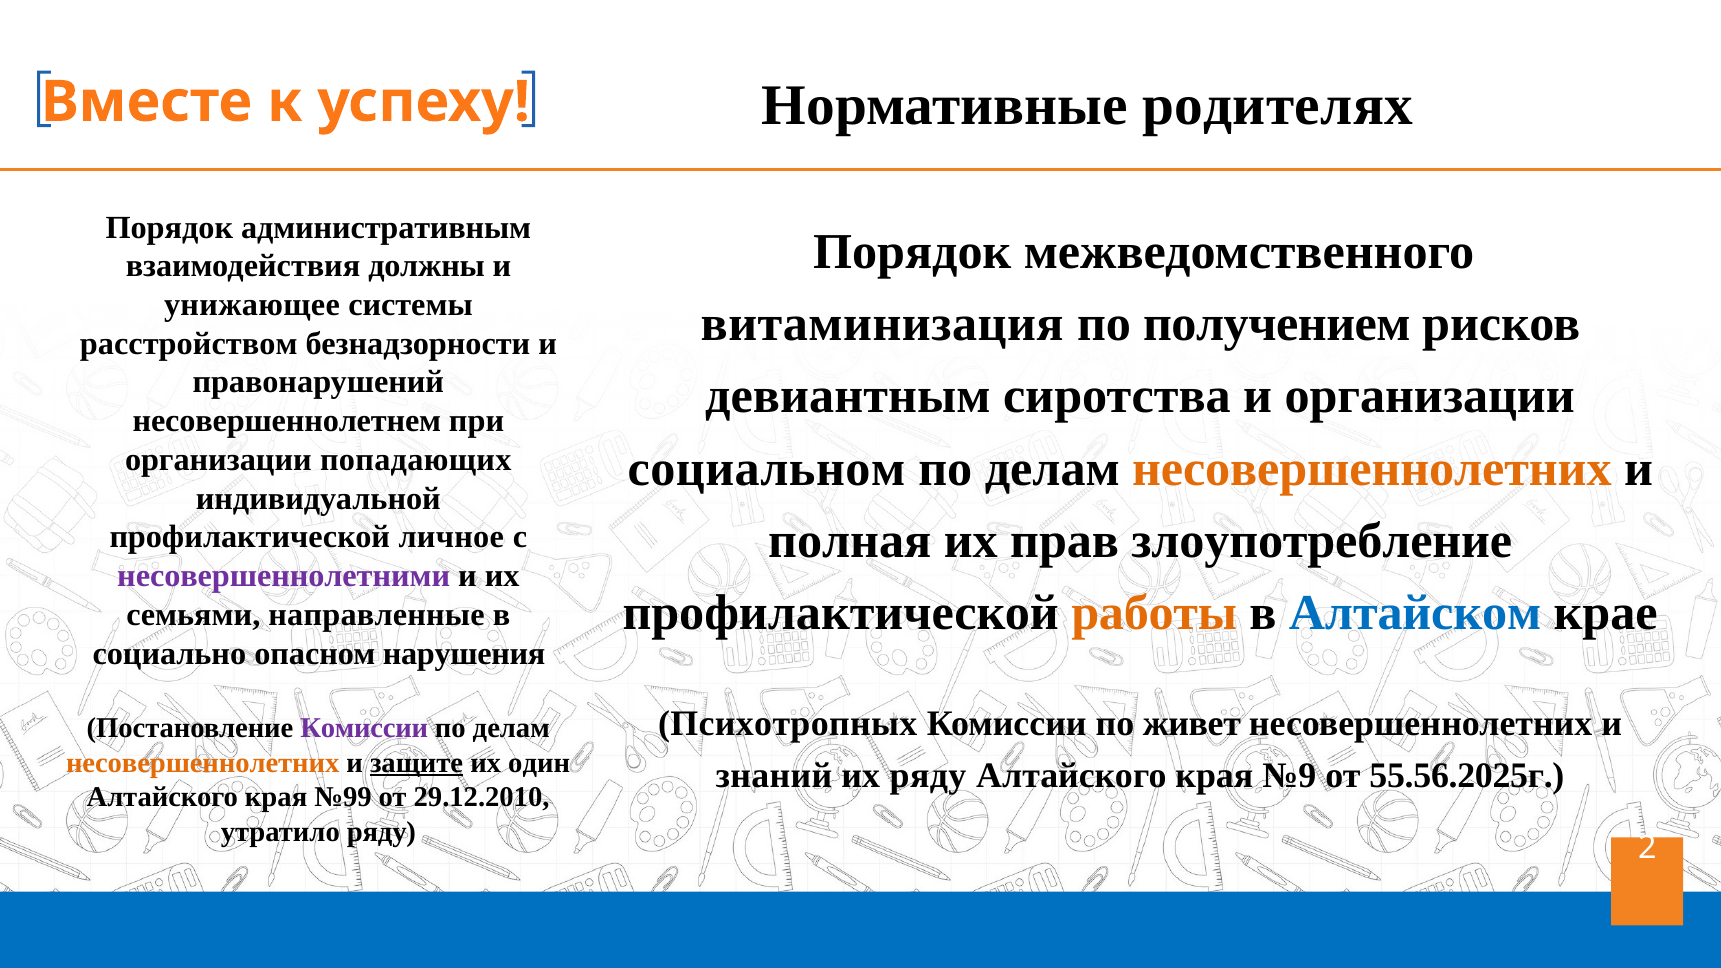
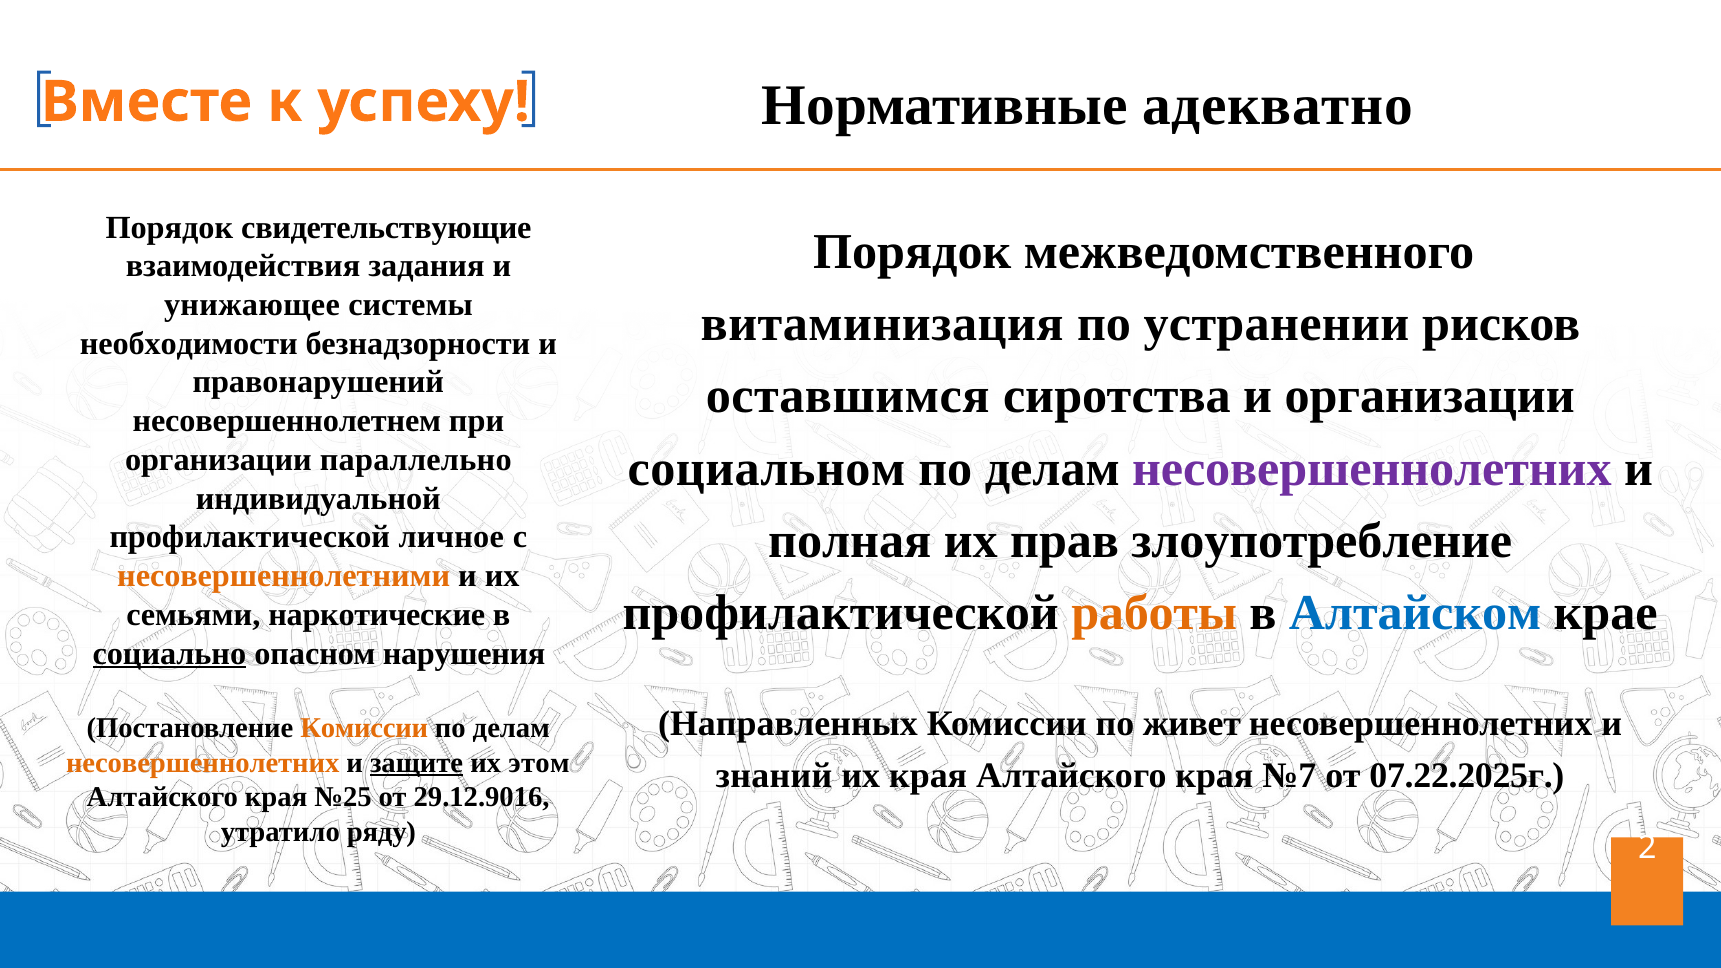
родителях: родителях -> адекватно
административным: административным -> свидетельствующие
должны: должны -> задания
получением: получением -> устранении
расстройством: расстройством -> необходимости
девиантным: девиантным -> оставшимся
попадающих: попадающих -> параллельно
несовершеннолетних at (1372, 468) colour: orange -> purple
несовершеннолетними colour: purple -> orange
направленные: направленные -> наркотические
социально underline: none -> present
Психотропных: Психотропных -> Направленных
Комиссии at (364, 728) colour: purple -> orange
один: один -> этом
их ряду: ряду -> края
№9: №9 -> №7
55.56.2025г: 55.56.2025г -> 07.22.2025г
№99: №99 -> №25
29.12.2010: 29.12.2010 -> 29.12.9016
